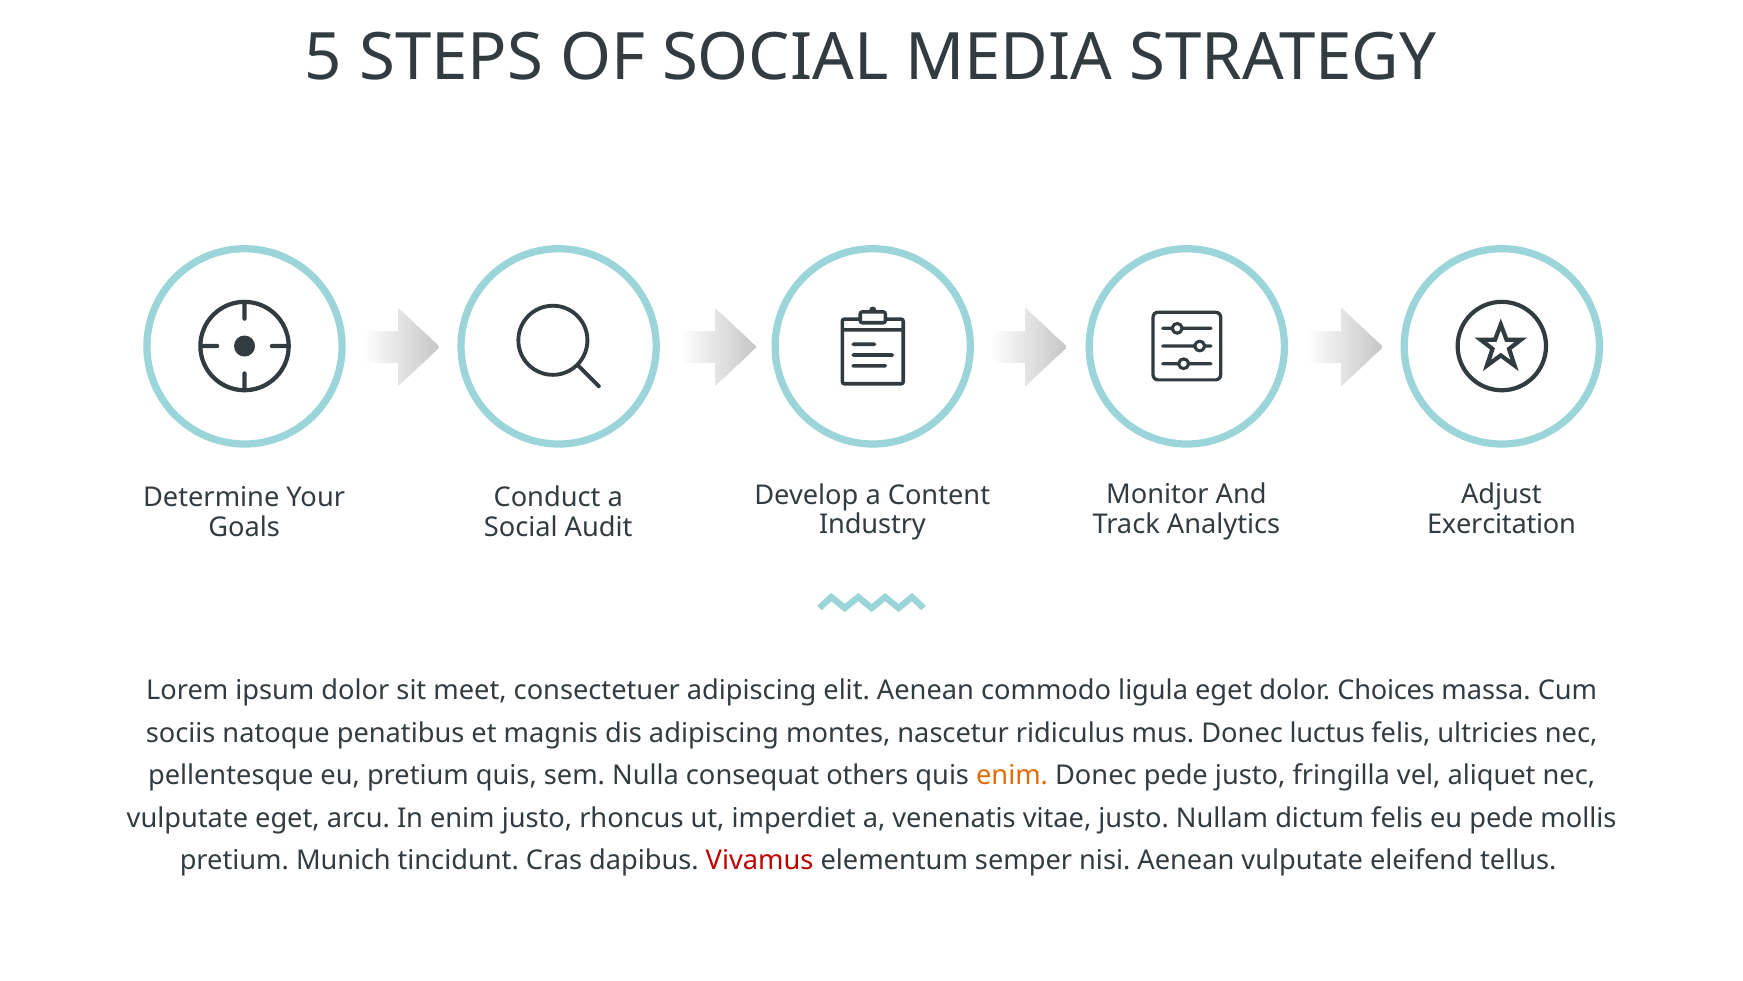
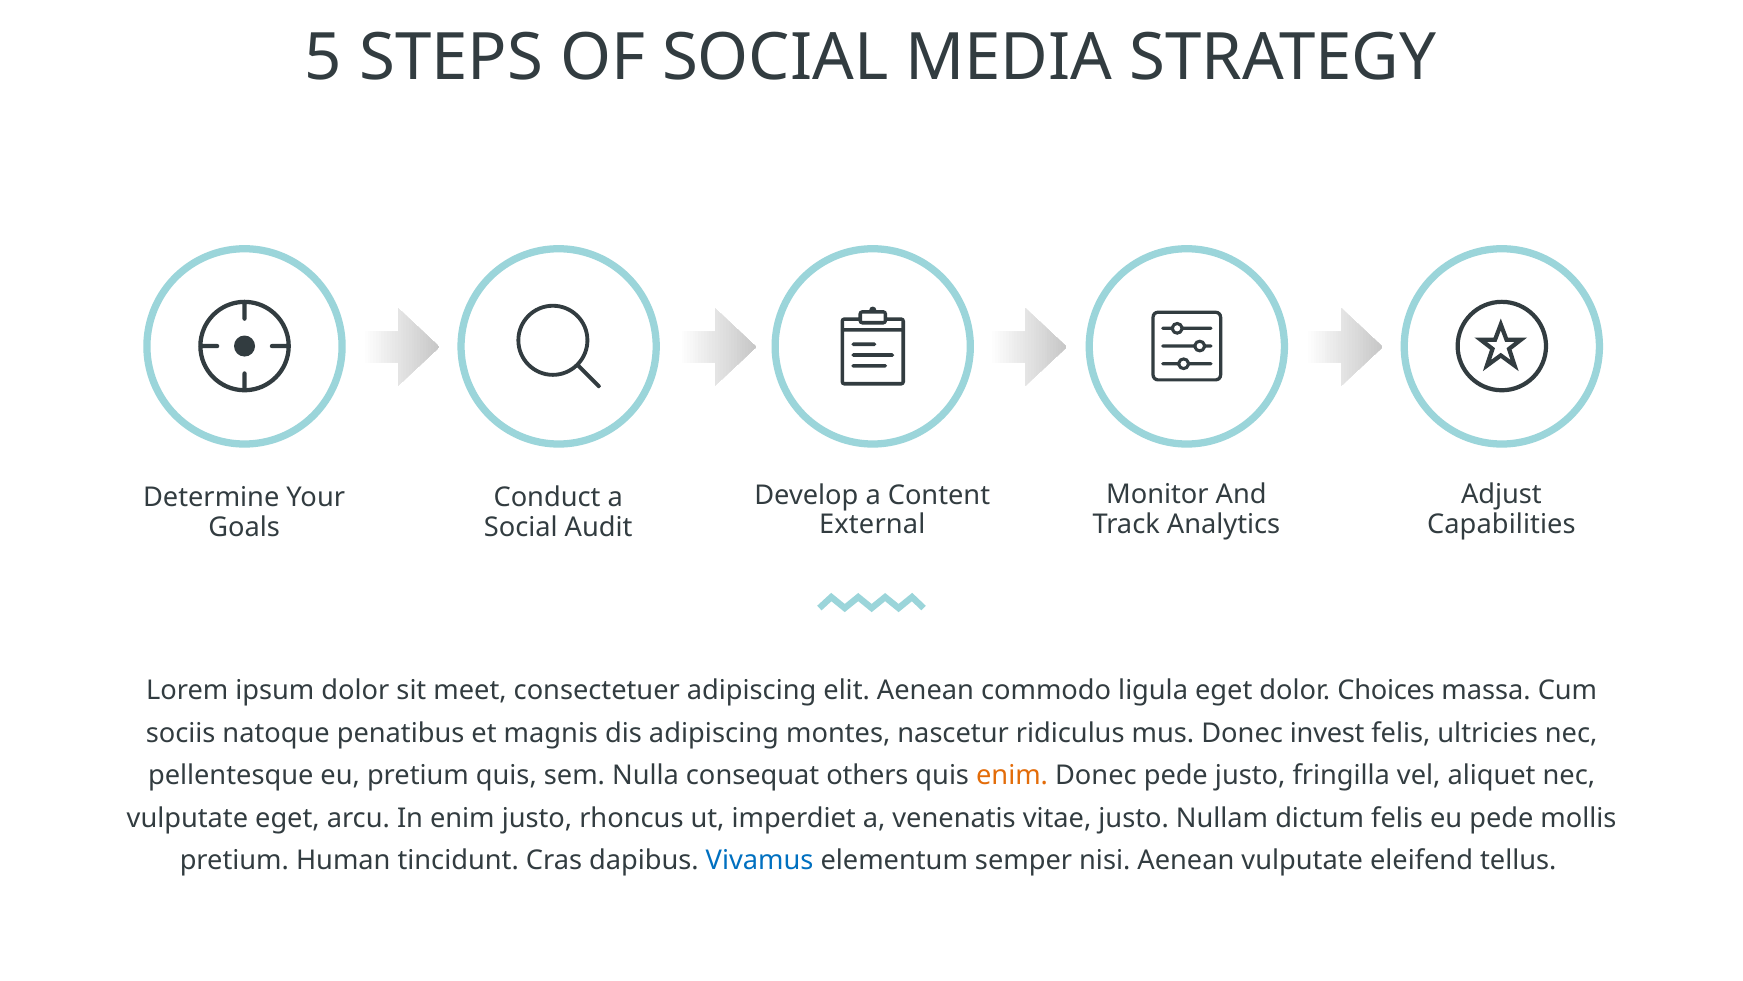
Exercitation: Exercitation -> Capabilities
Industry: Industry -> External
luctus: luctus -> invest
Munich: Munich -> Human
Vivamus colour: red -> blue
